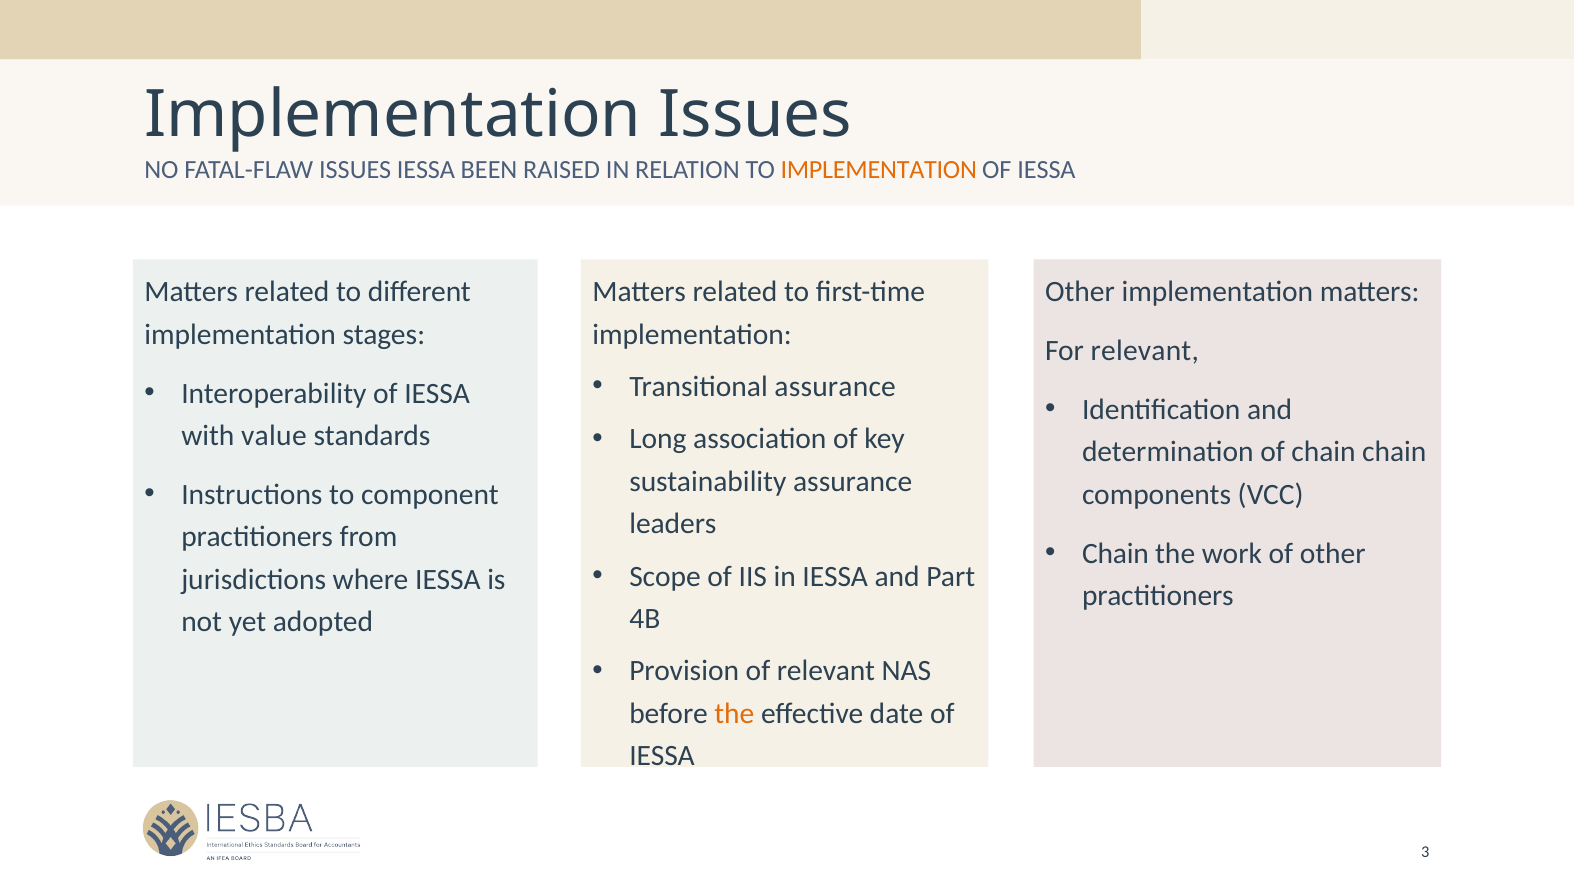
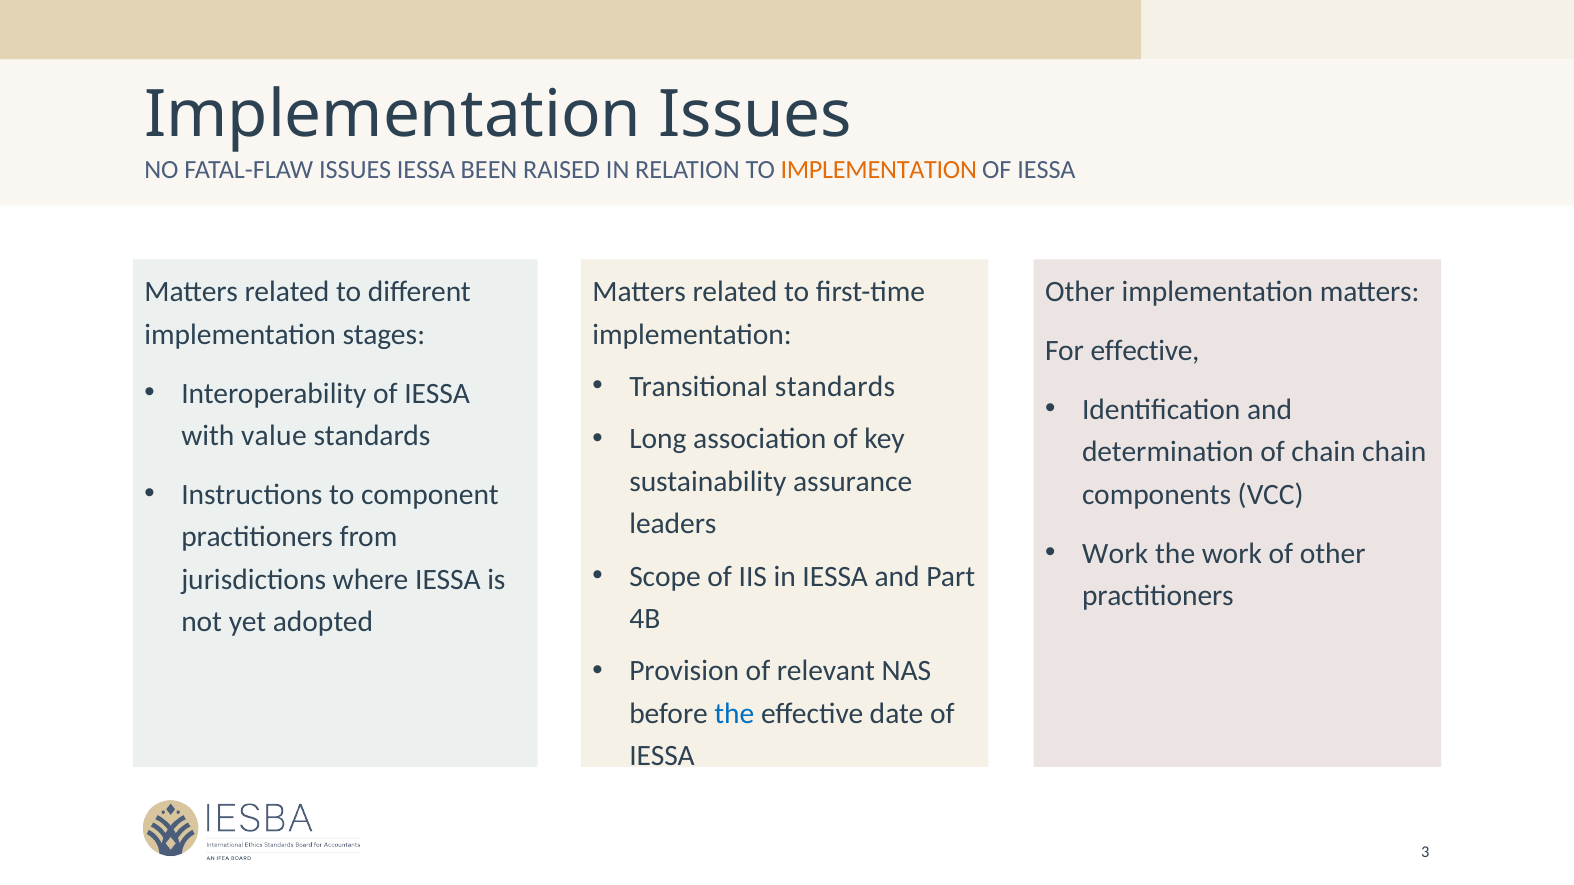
For relevant: relevant -> effective
Transitional assurance: assurance -> standards
Chain at (1115, 554): Chain -> Work
the at (734, 714) colour: orange -> blue
